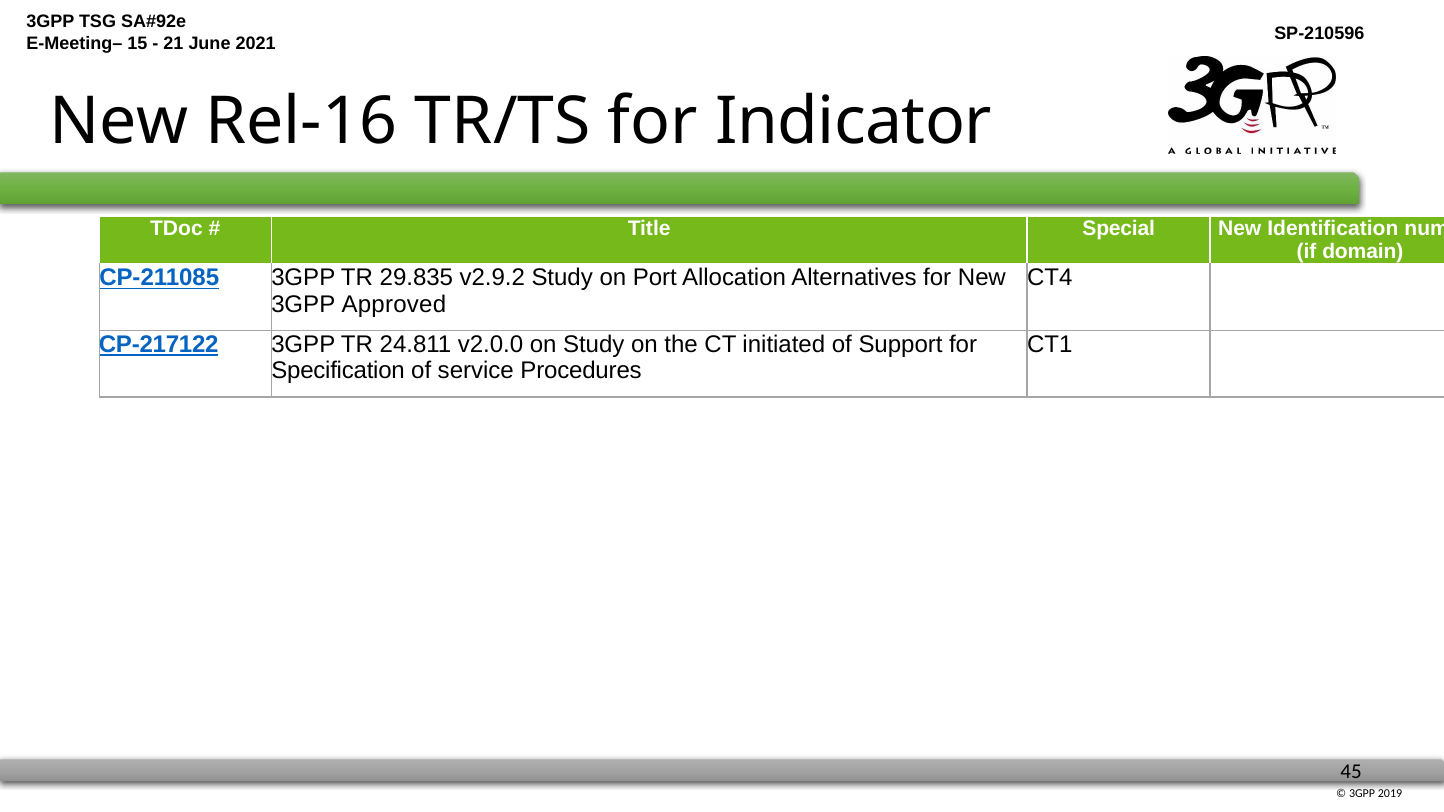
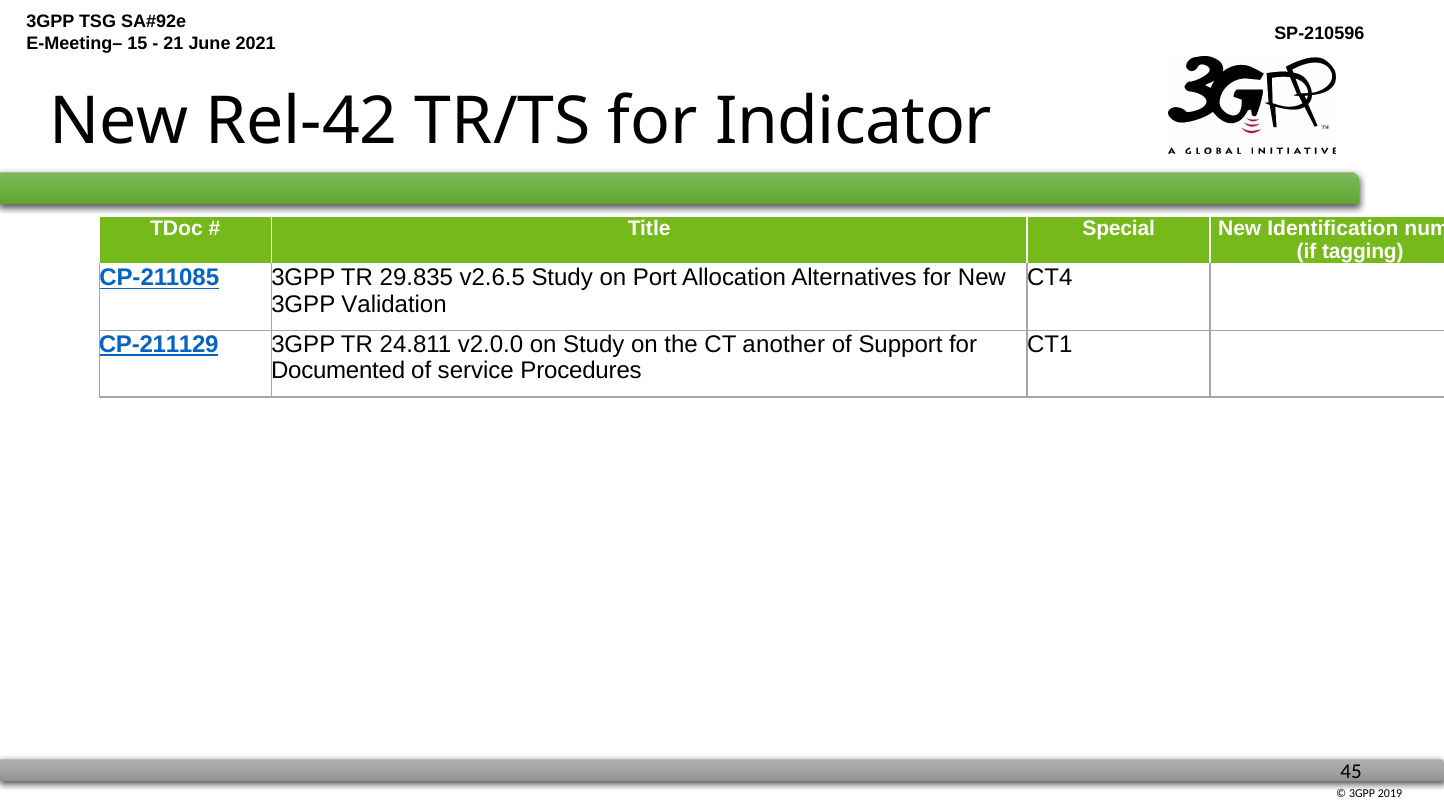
Rel-16: Rel-16 -> Rel-42
domain: domain -> tagging
v2.9.2: v2.9.2 -> v2.6.5
Approved: Approved -> Validation
CP-217122: CP-217122 -> CP-211129
initiated: initiated -> another
Specification: Specification -> Documented
